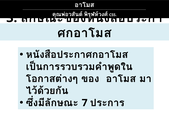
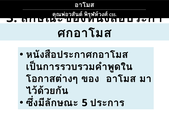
7: 7 -> 5
